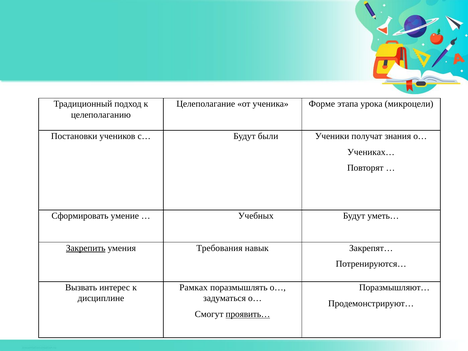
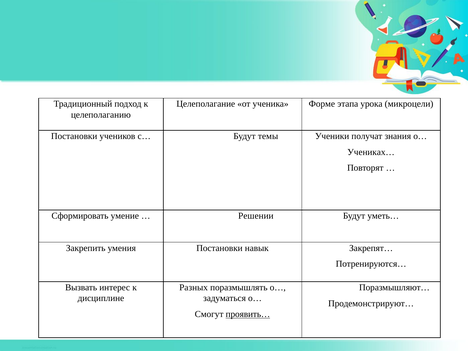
были: были -> темы
Учебных: Учебных -> Решении
Закрепить underline: present -> none
умения Требования: Требования -> Постановки
Рамках: Рамках -> Разных
